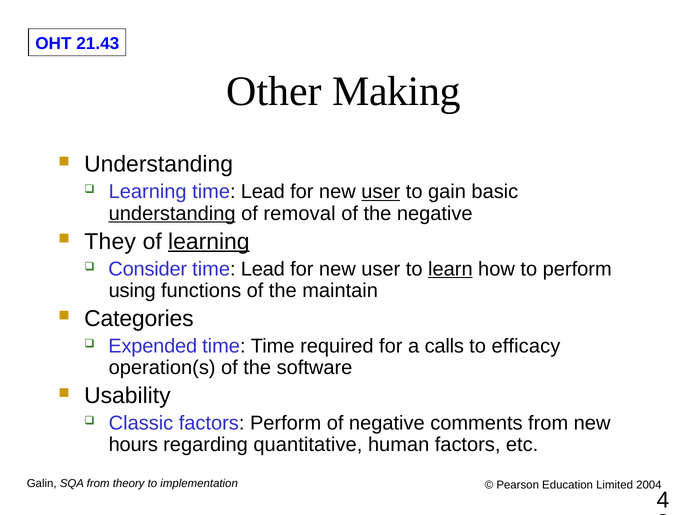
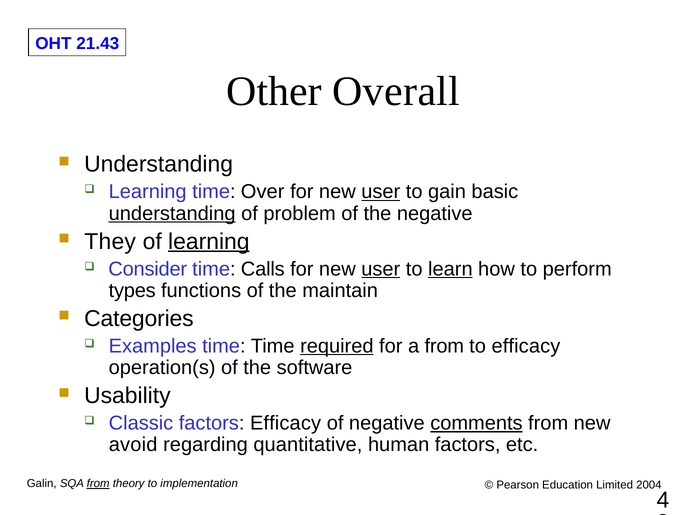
Making: Making -> Overall
Learning time Lead: Lead -> Over
removal: removal -> problem
Lead at (263, 269): Lead -> Calls
user at (381, 269) underline: none -> present
using: using -> types
Expended: Expended -> Examples
required underline: none -> present
a calls: calls -> from
factors Perform: Perform -> Efficacy
comments underline: none -> present
hours: hours -> avoid
from at (98, 484) underline: none -> present
